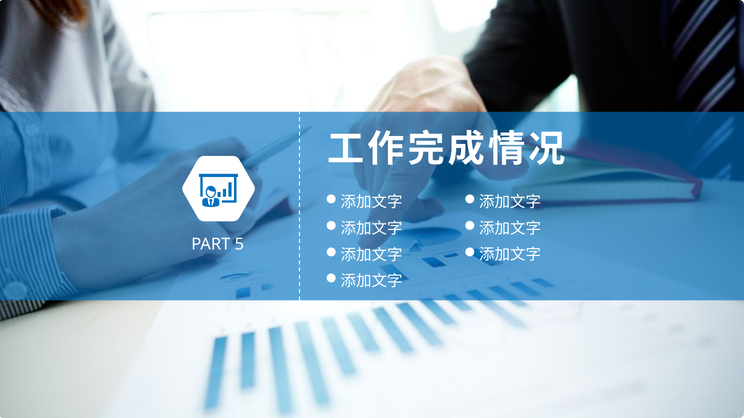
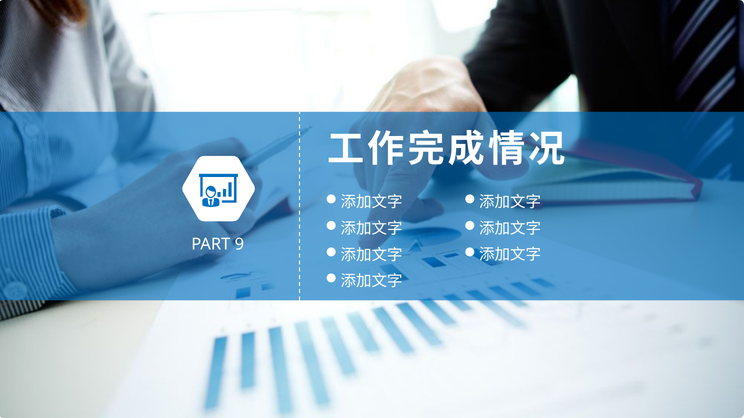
5: 5 -> 9
